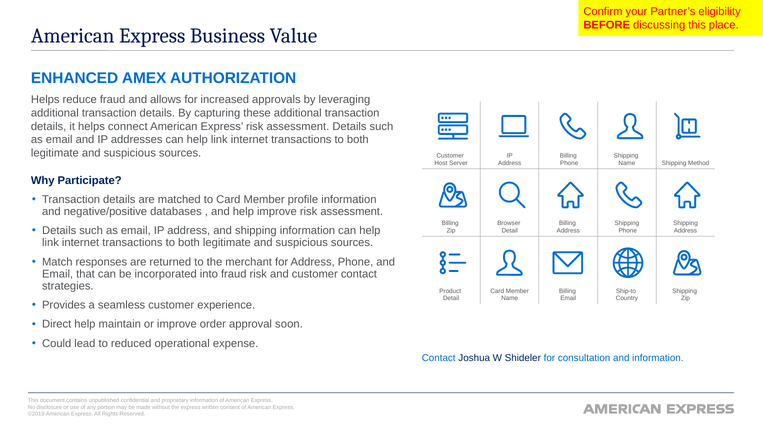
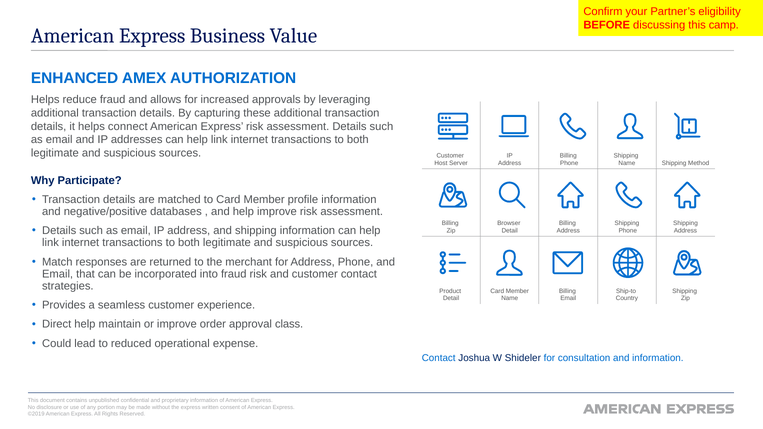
place: place -> camp
soon: soon -> class
